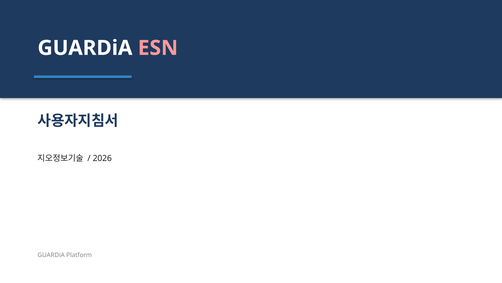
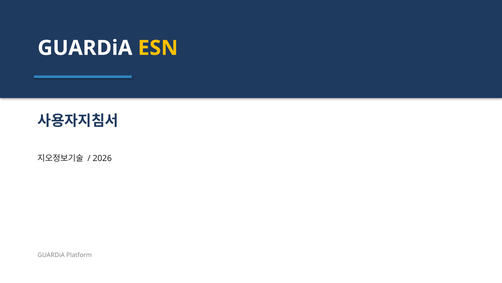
ESN colour: pink -> yellow
